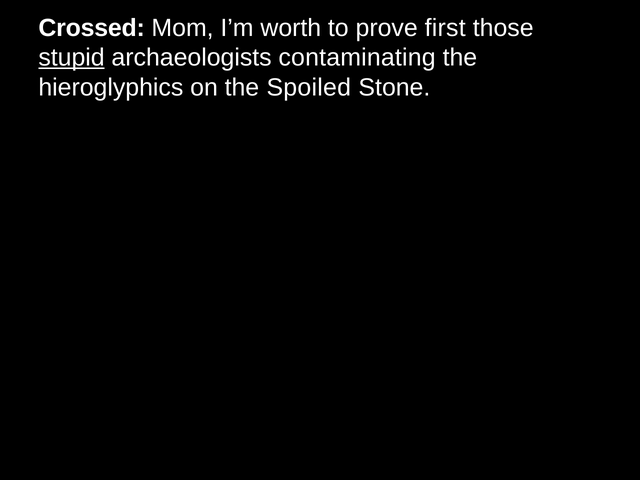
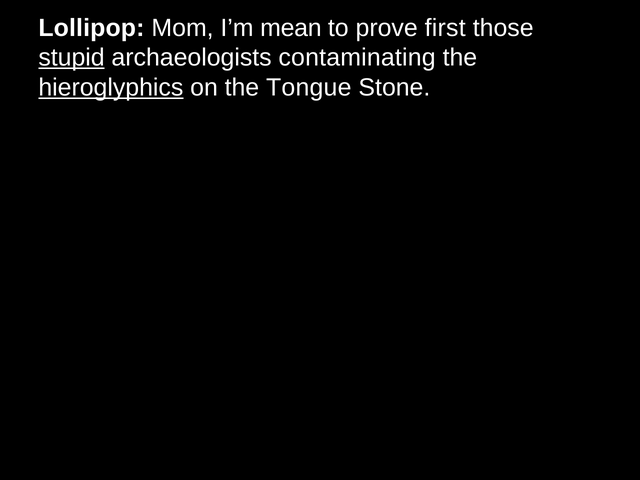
Crossed: Crossed -> Lollipop
worth: worth -> mean
hieroglyphics underline: none -> present
Spoiled: Spoiled -> Tongue
